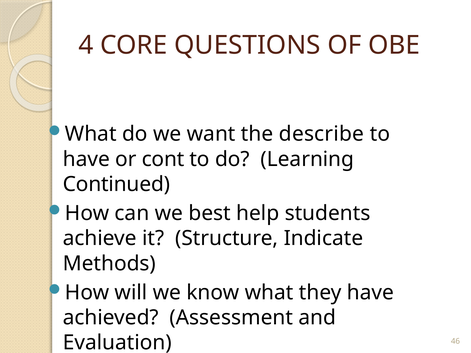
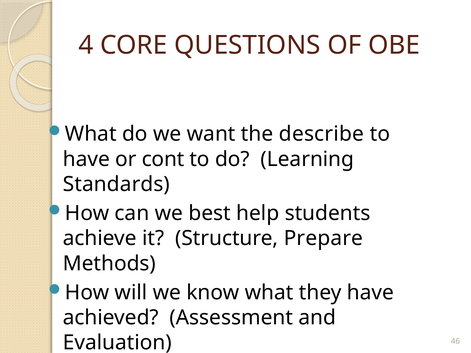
Continued: Continued -> Standards
Indicate: Indicate -> Prepare
